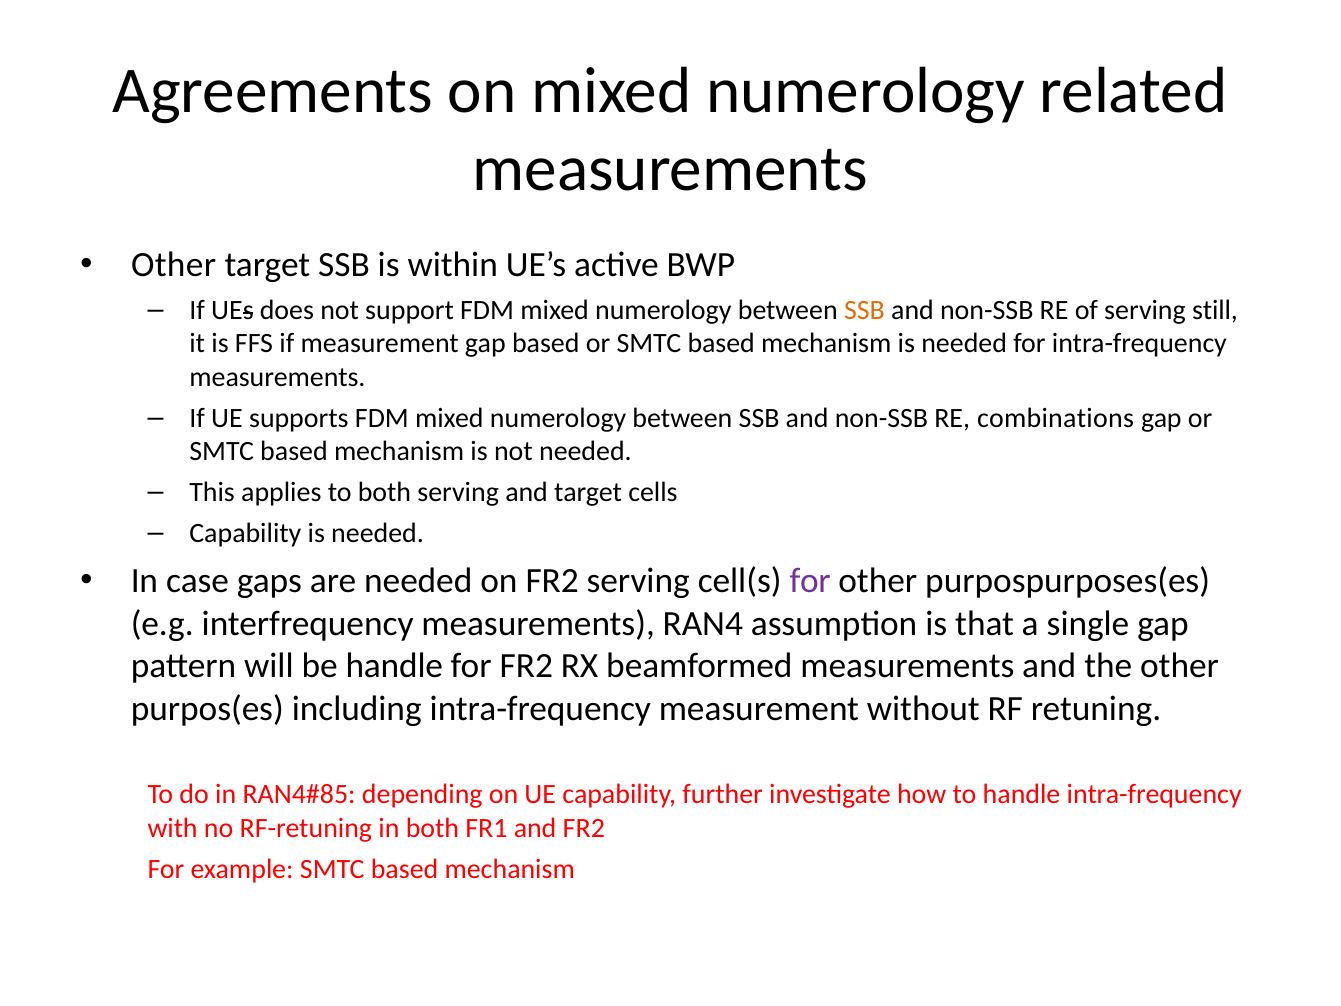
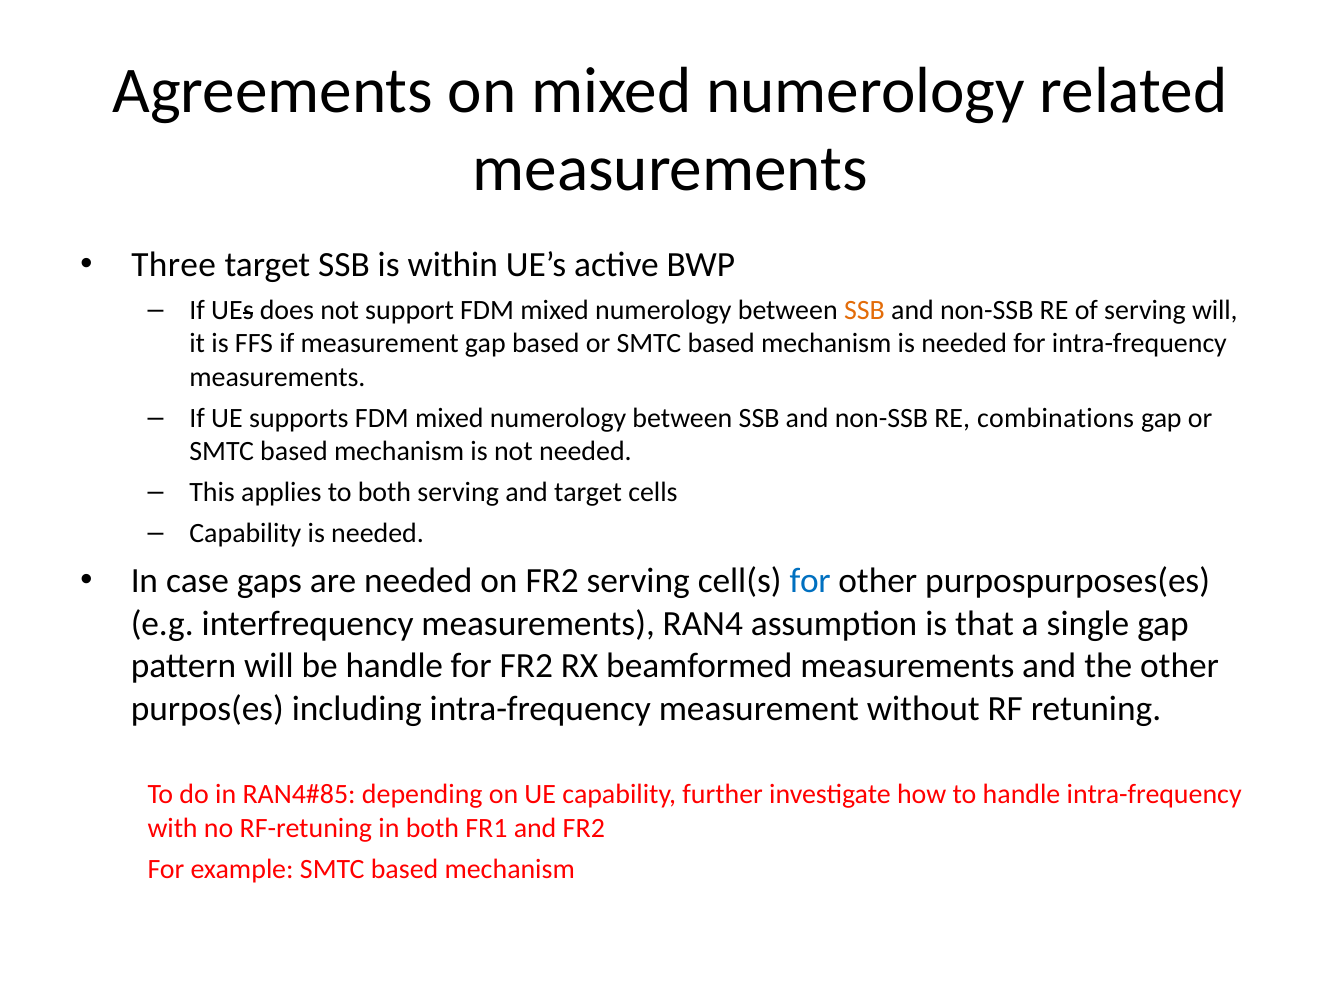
Other at (174, 265): Other -> Three
serving still: still -> will
for at (810, 581) colour: purple -> blue
